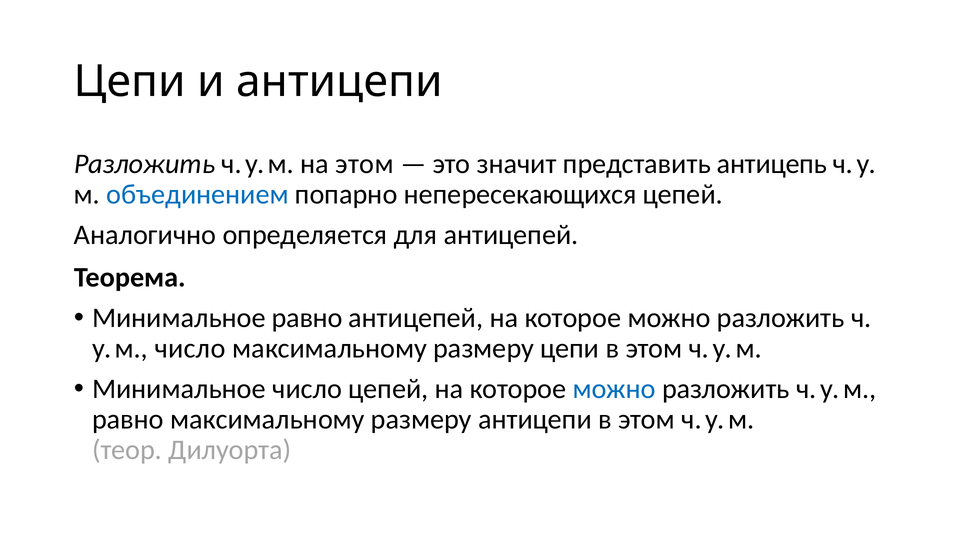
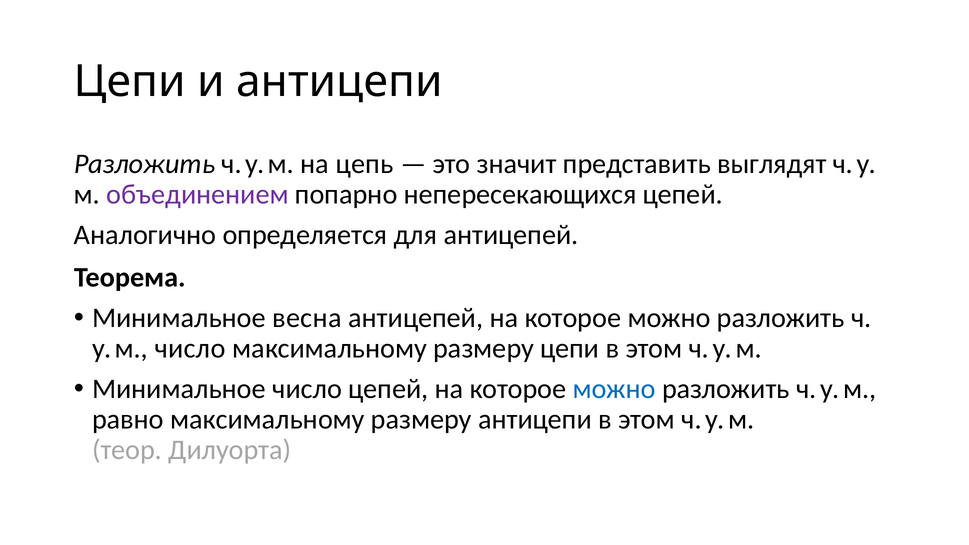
на этом: этом -> цепь
антицепь: антицепь -> выглядят
объединением colour: blue -> purple
Минимальное равно: равно -> весна
